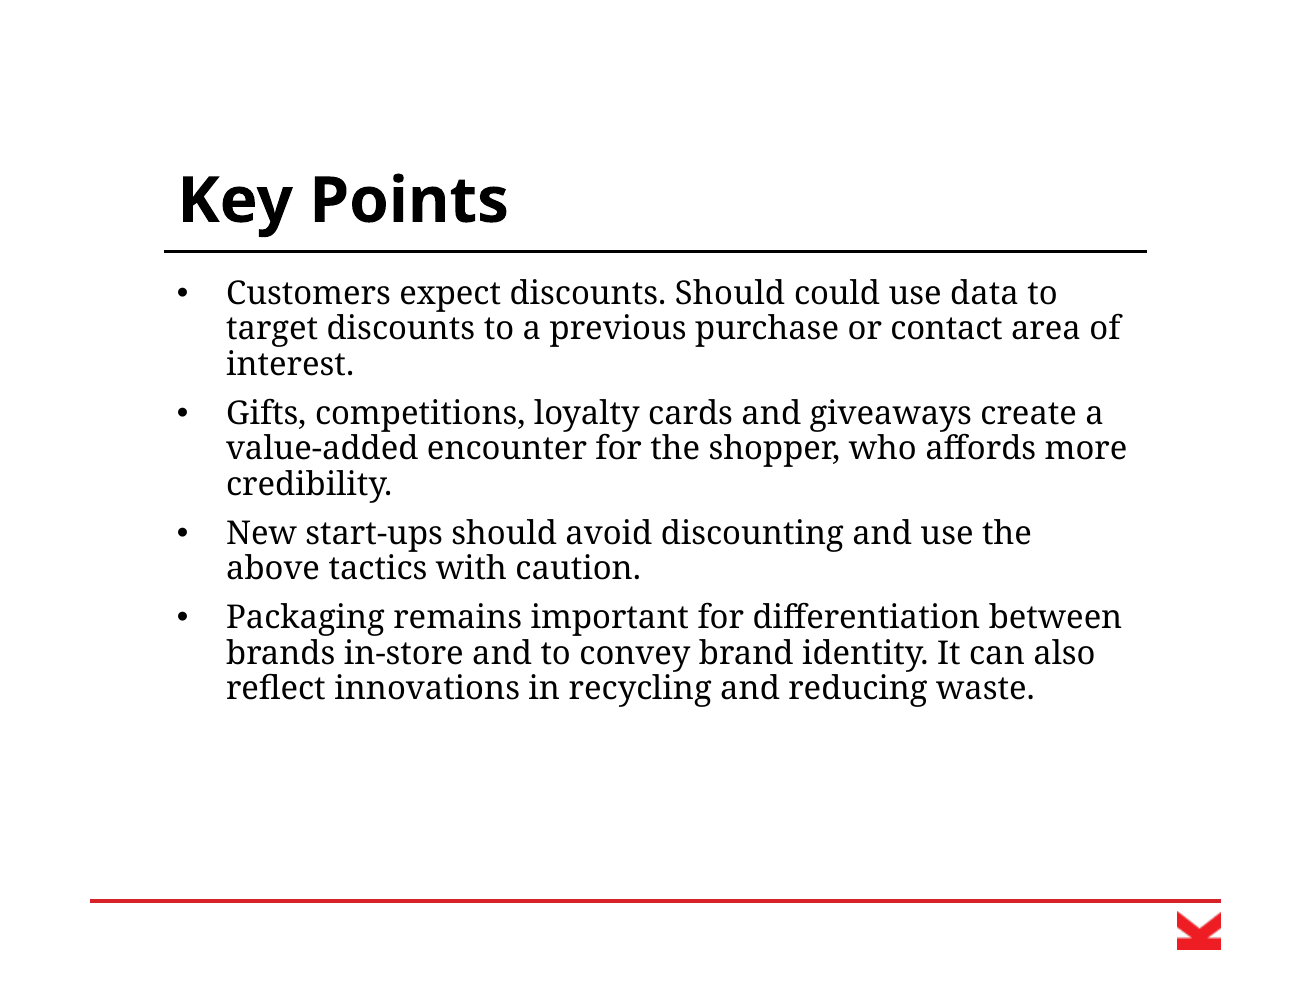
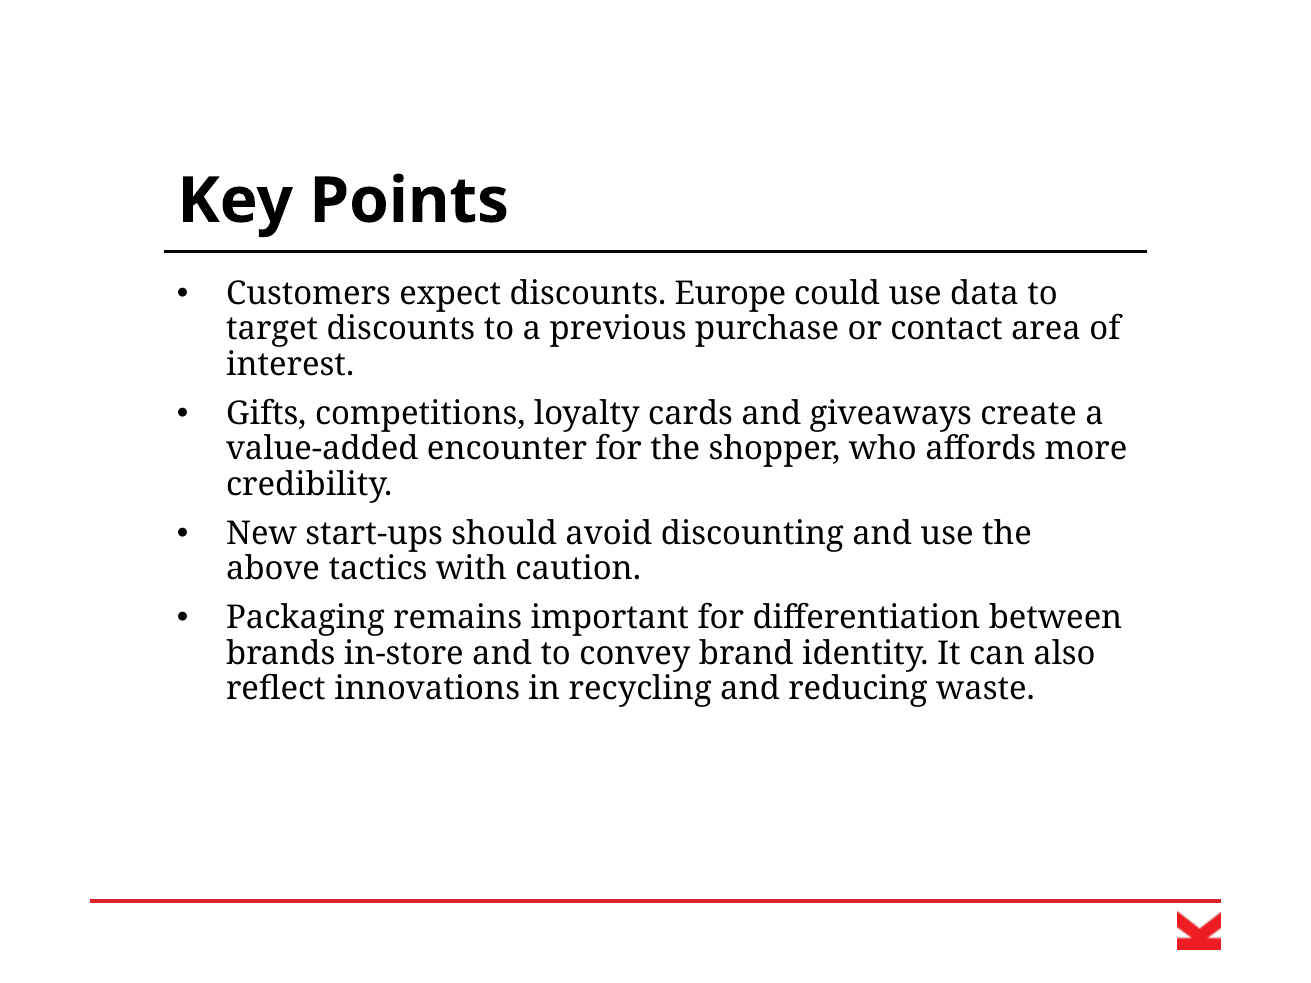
discounts Should: Should -> Europe
